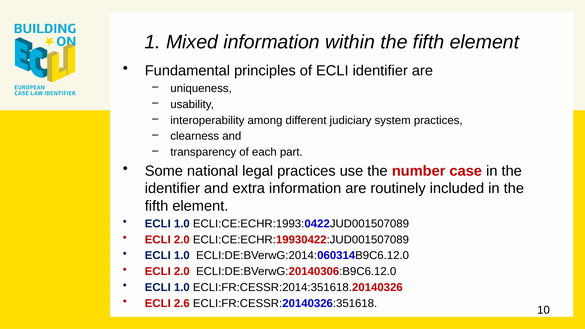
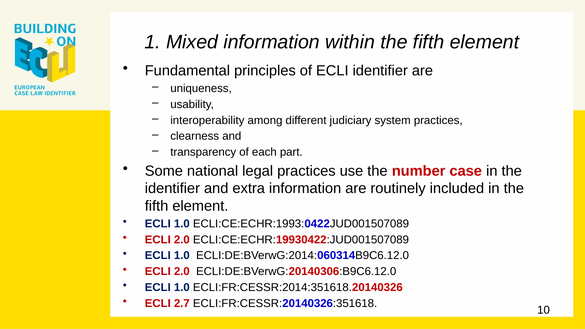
2.6: 2.6 -> 2.7
